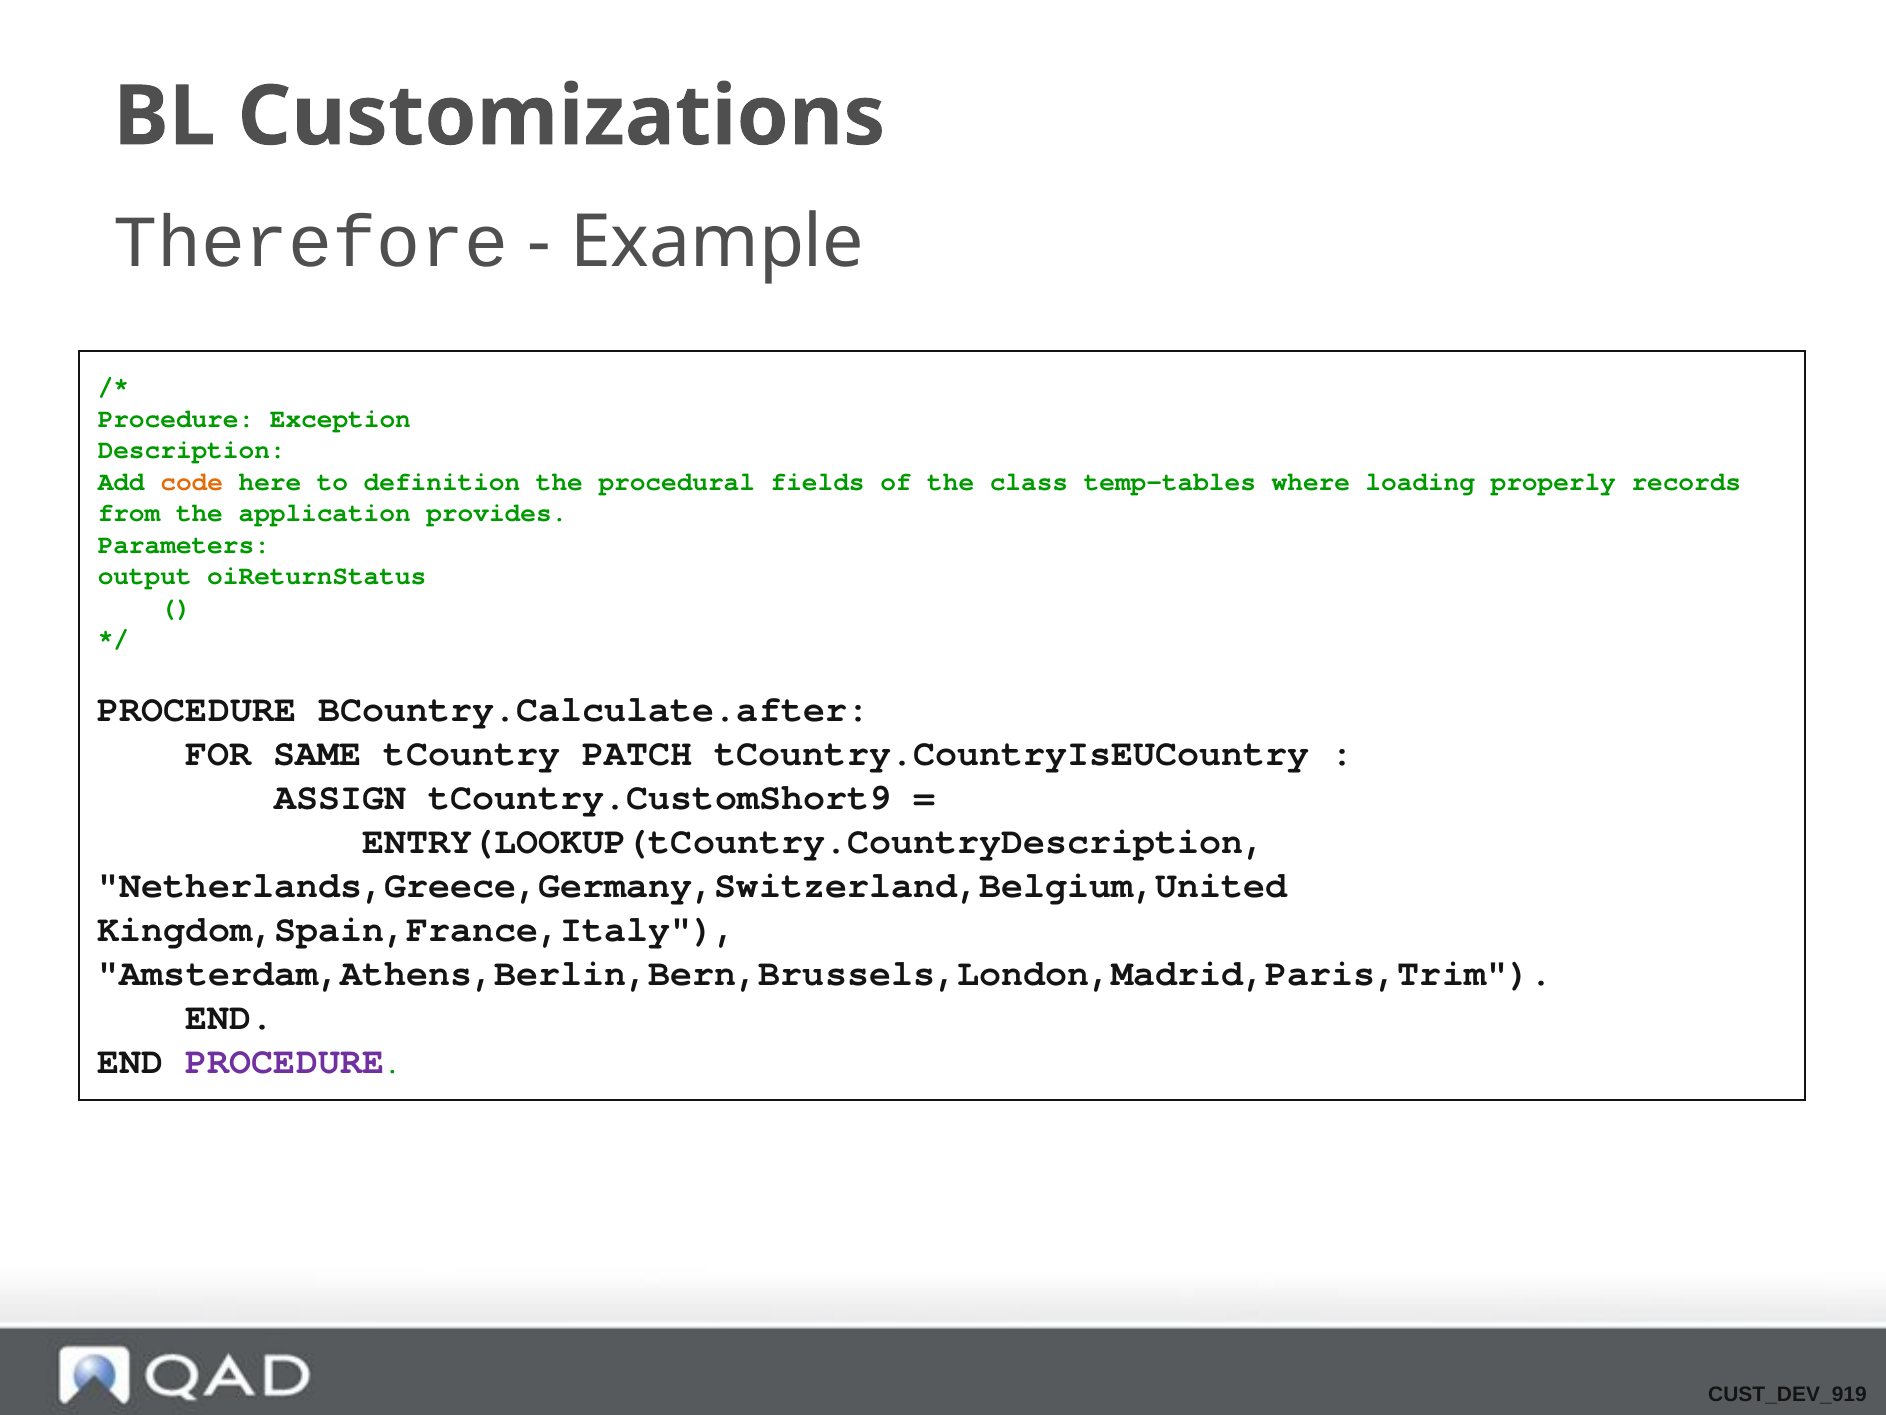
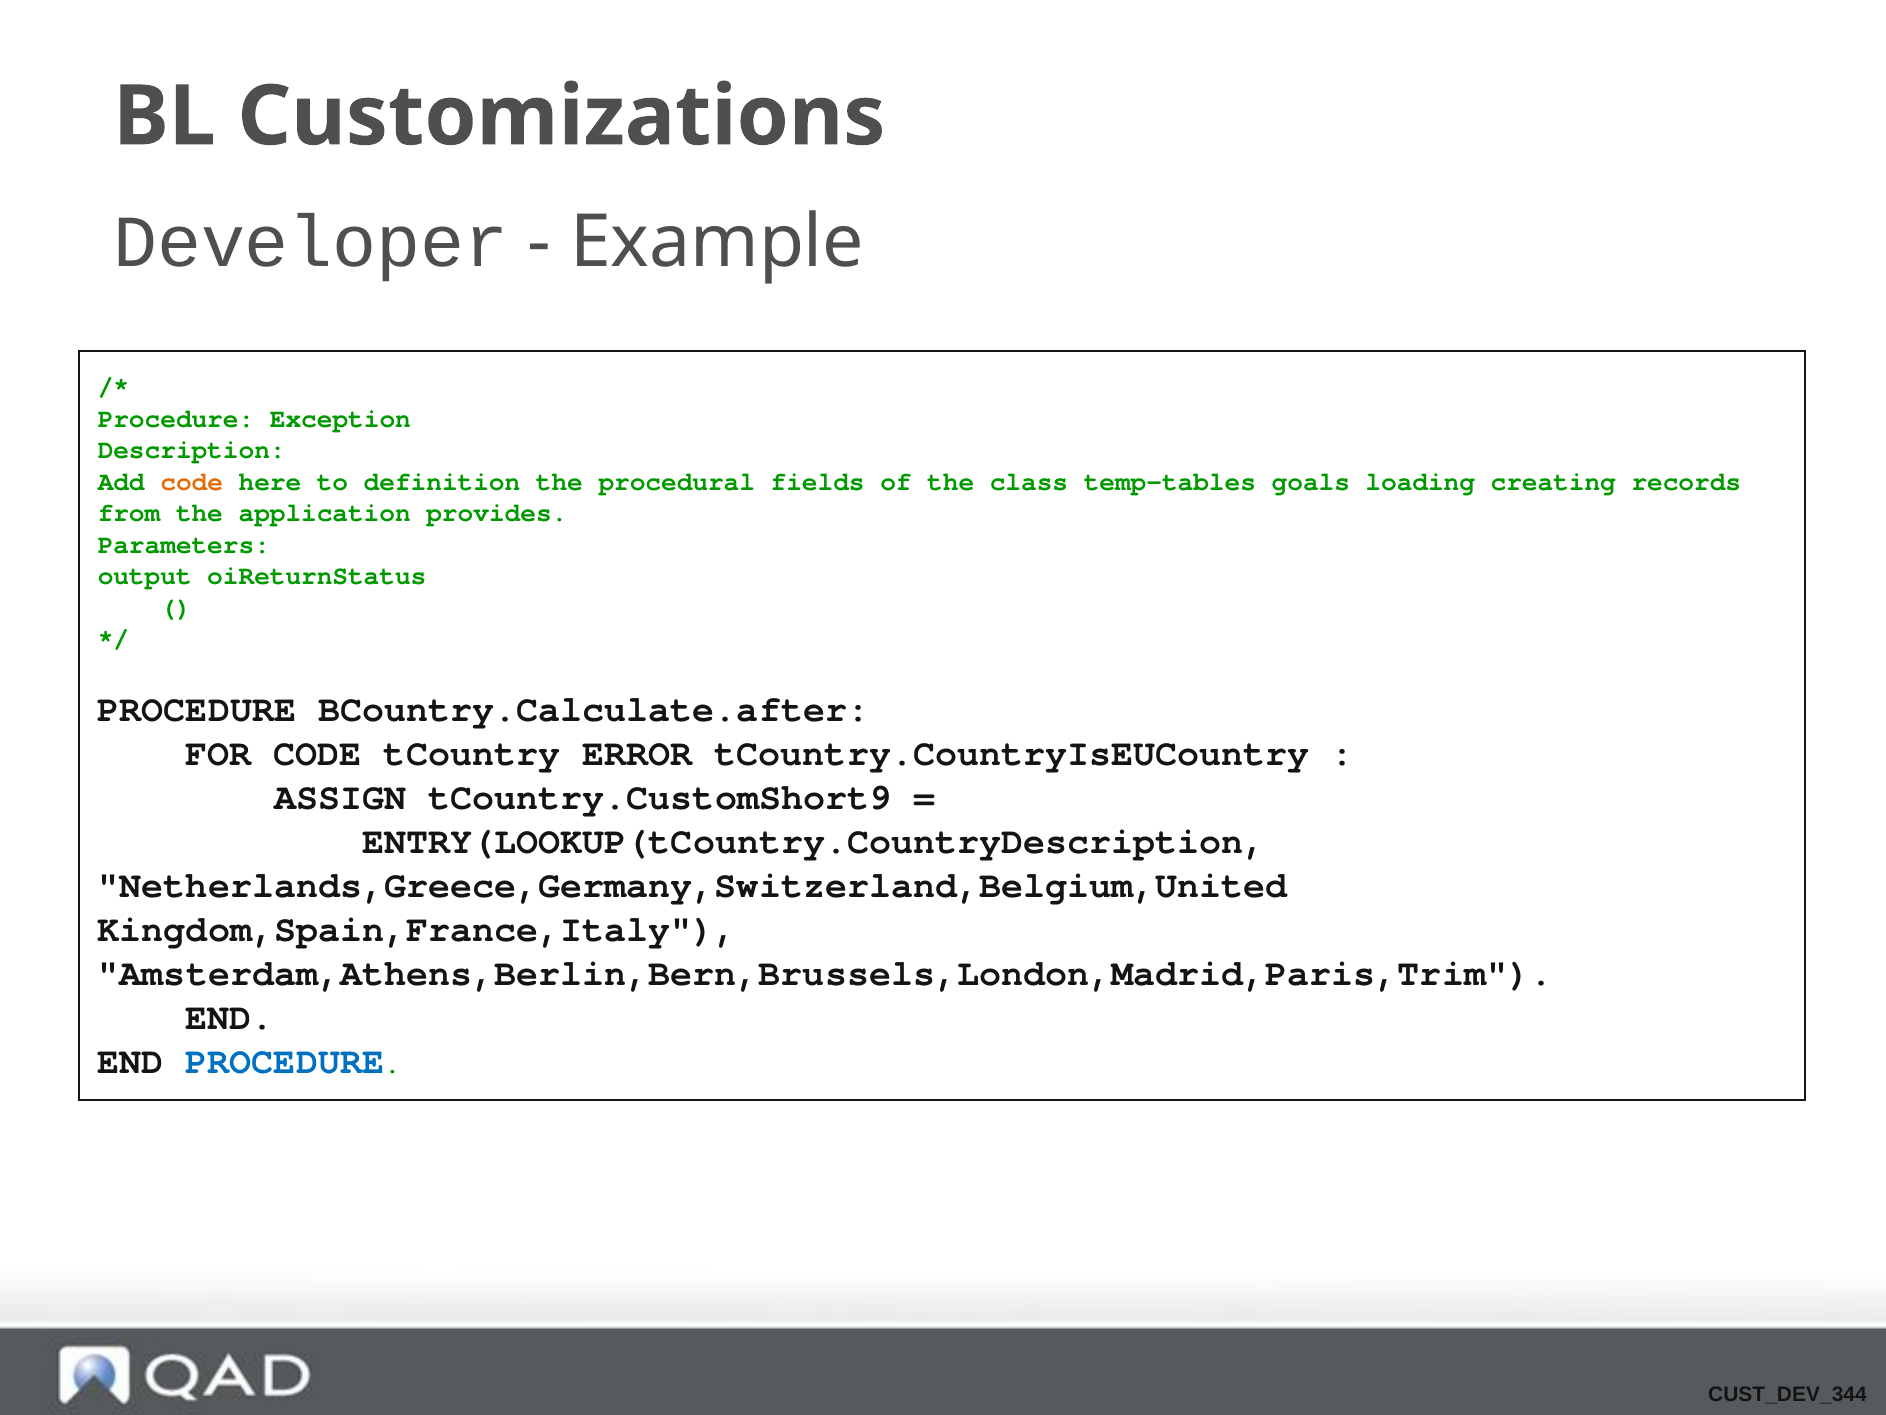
Therefore: Therefore -> Developer
where: where -> goals
properly: properly -> creating
FOR SAME: SAME -> CODE
PATCH: PATCH -> ERROR
PROCEDURE at (285, 1061) colour: purple -> blue
CUST_DEV_919: CUST_DEV_919 -> CUST_DEV_344
